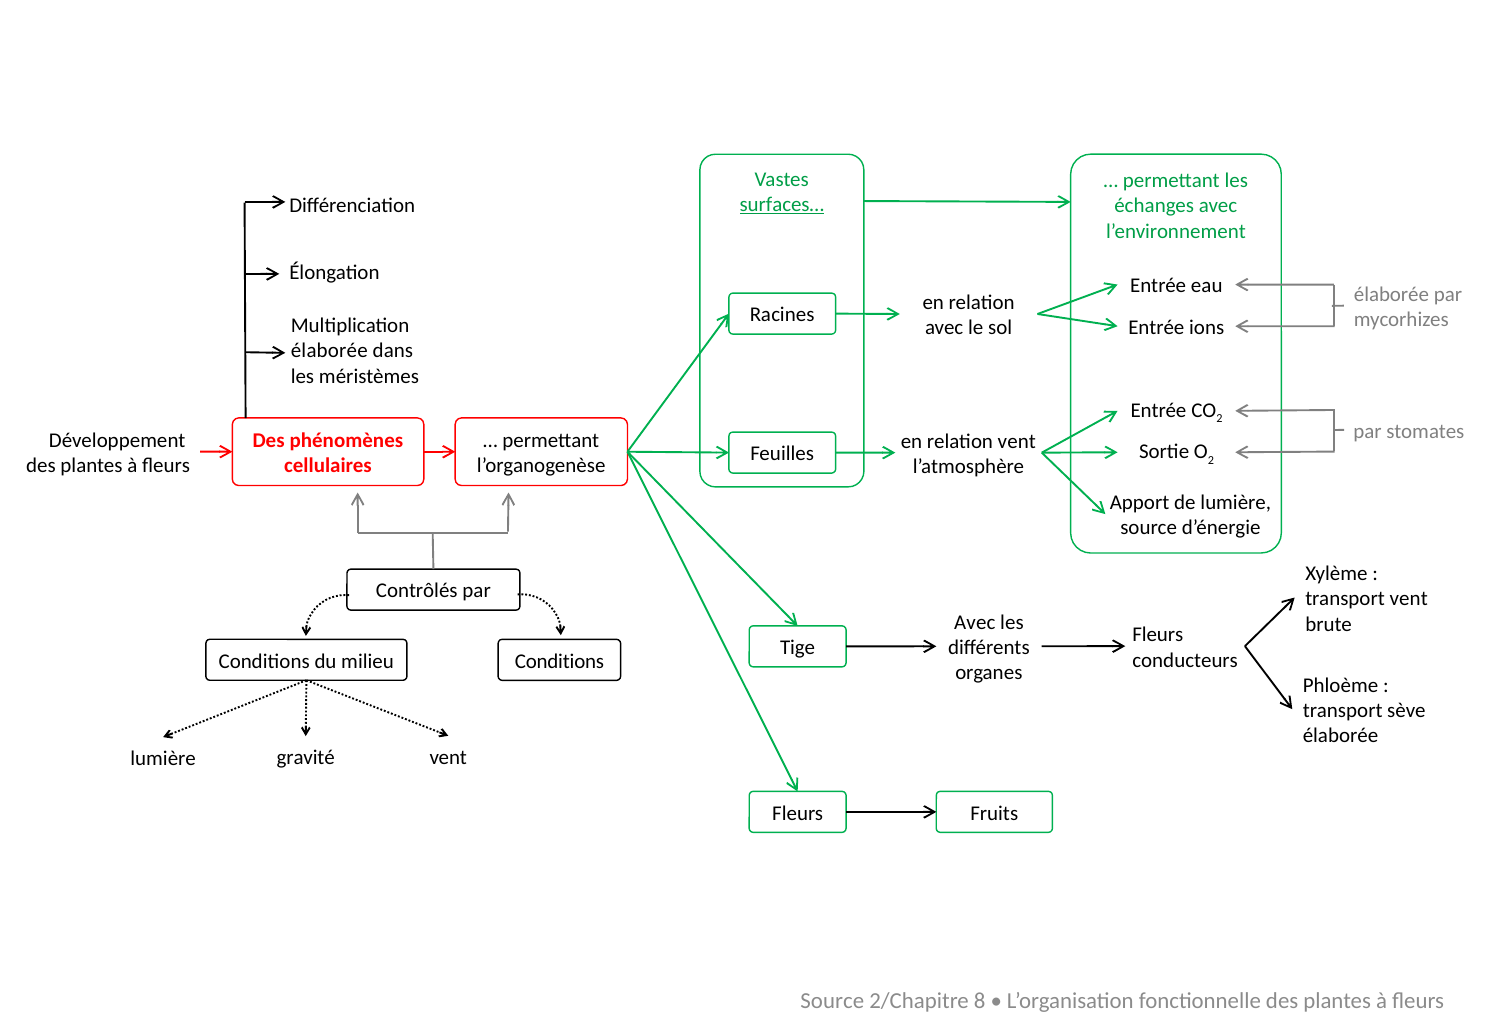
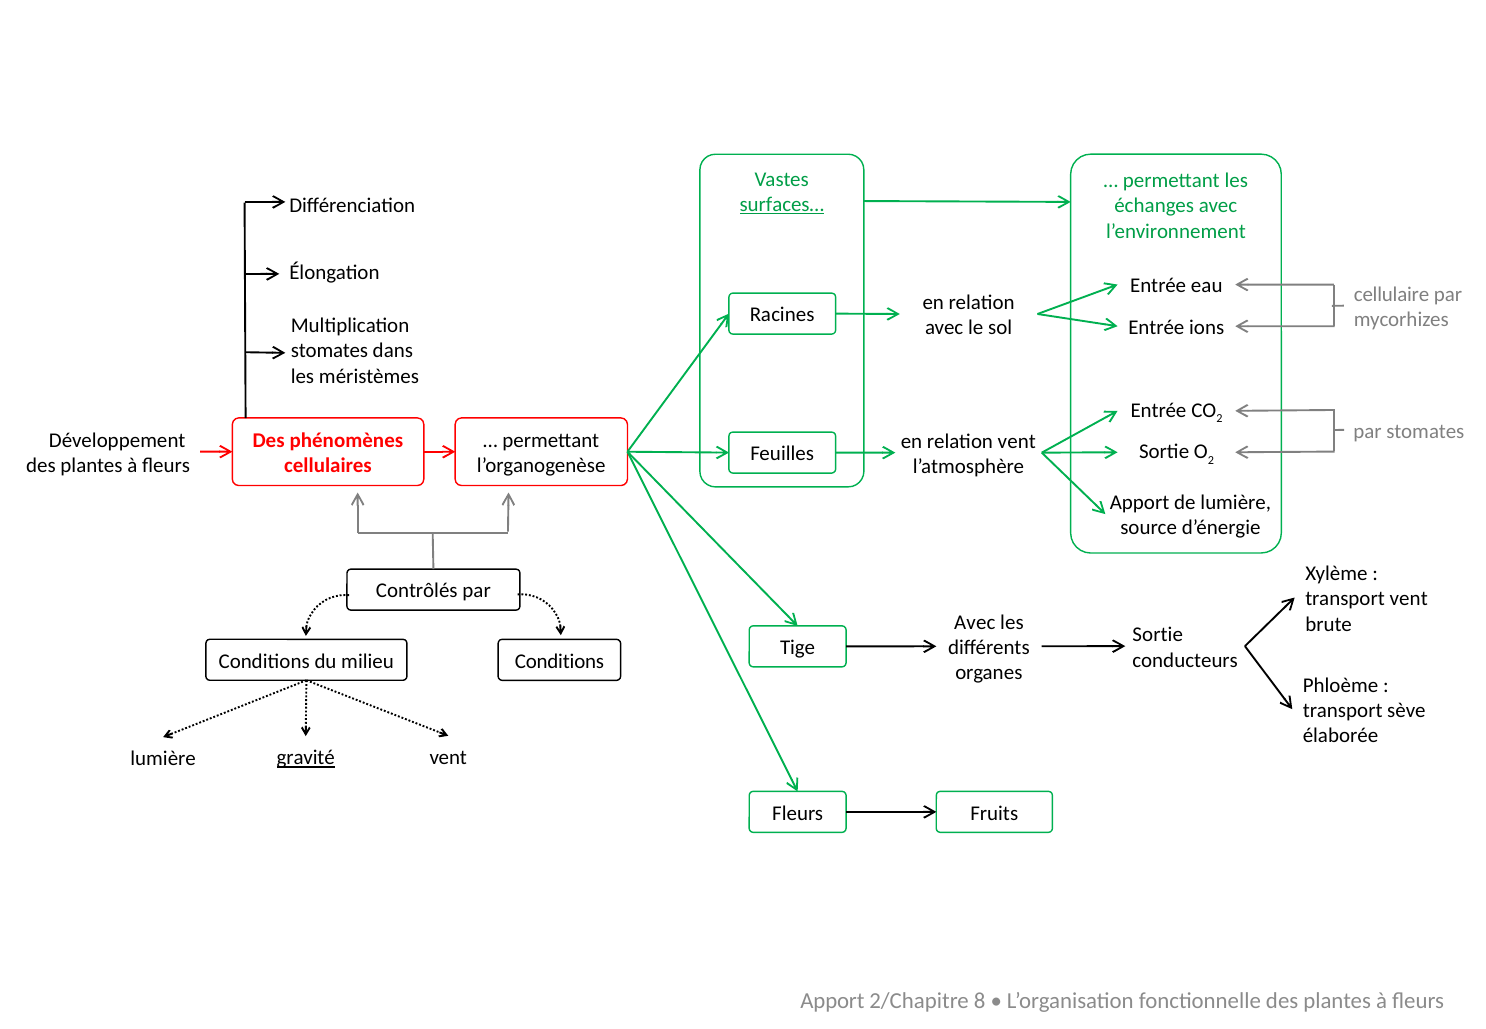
élaborée at (1391, 294): élaborée -> cellulaire
élaborée at (329, 351): élaborée -> stomates
Fleurs at (1158, 635): Fleurs -> Sortie
gravité underline: none -> present
Source at (832, 1001): Source -> Apport
